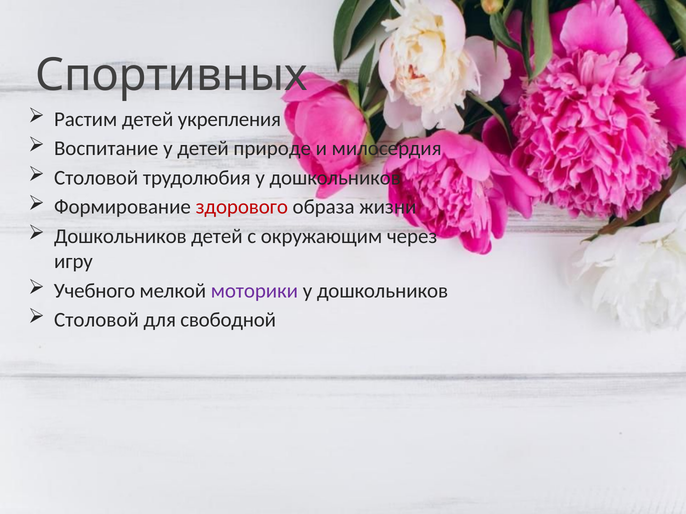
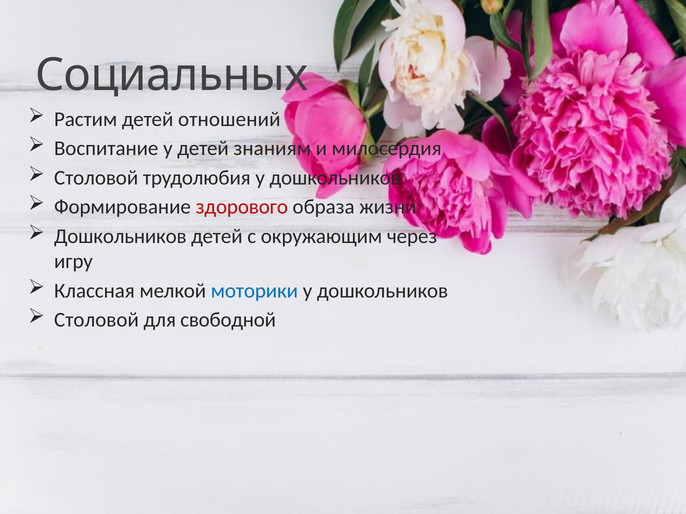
Спортивных: Спортивных -> Социальных
укрепления: укрепления -> отношений
природе: природе -> знаниям
Учебного: Учебного -> Классная
моторики colour: purple -> blue
